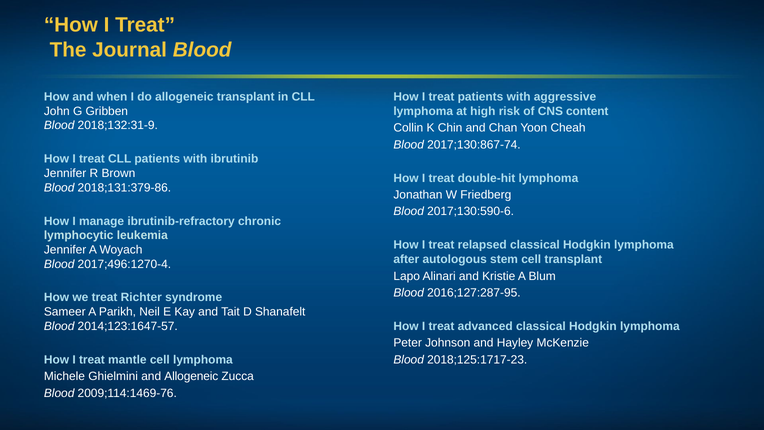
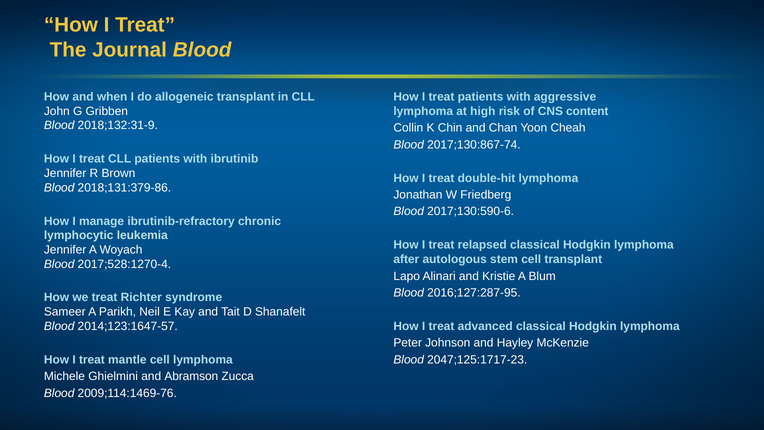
2017;496:1270-4: 2017;496:1270-4 -> 2017;528:1270-4
2018;125:1717-23: 2018;125:1717-23 -> 2047;125:1717-23
and Allogeneic: Allogeneic -> Abramson
